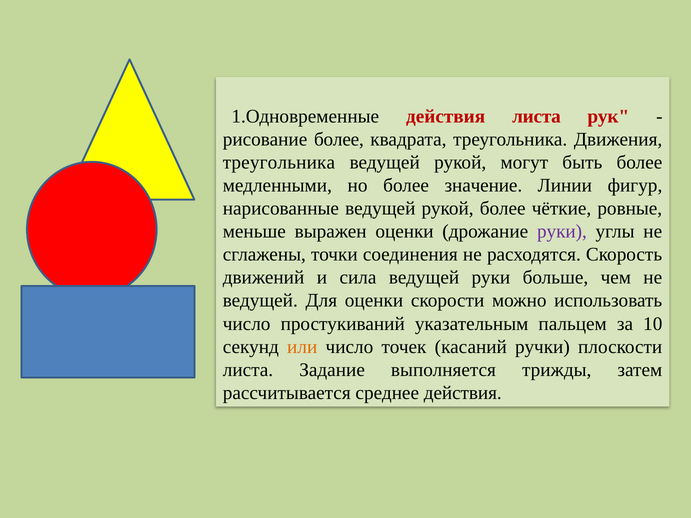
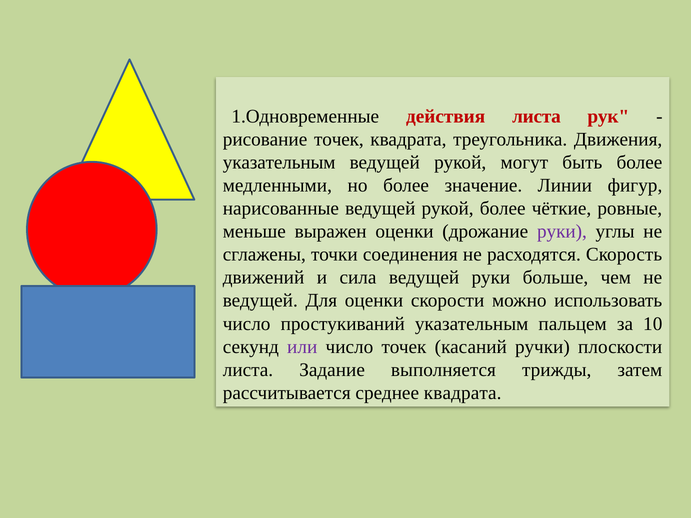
рисование более: более -> точек
треугольника at (279, 163): треугольника -> указательным
или colour: orange -> purple
среднее действия: действия -> квадрата
